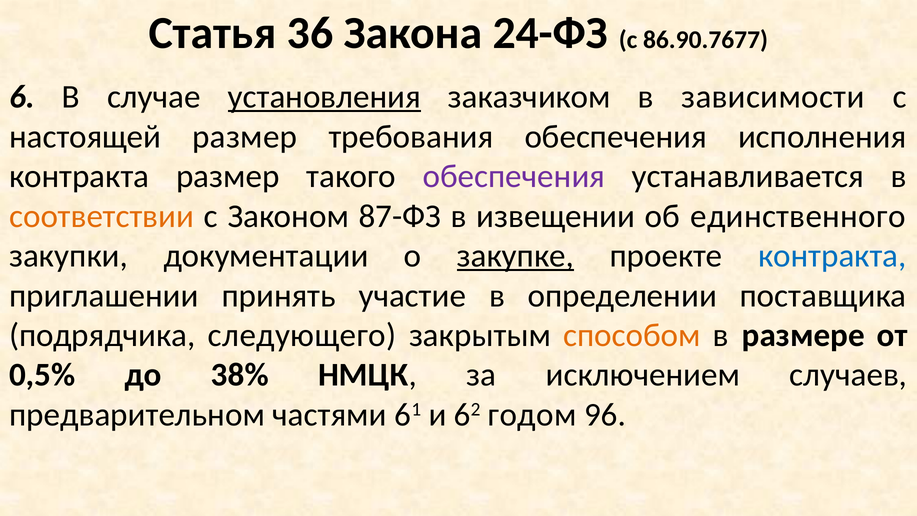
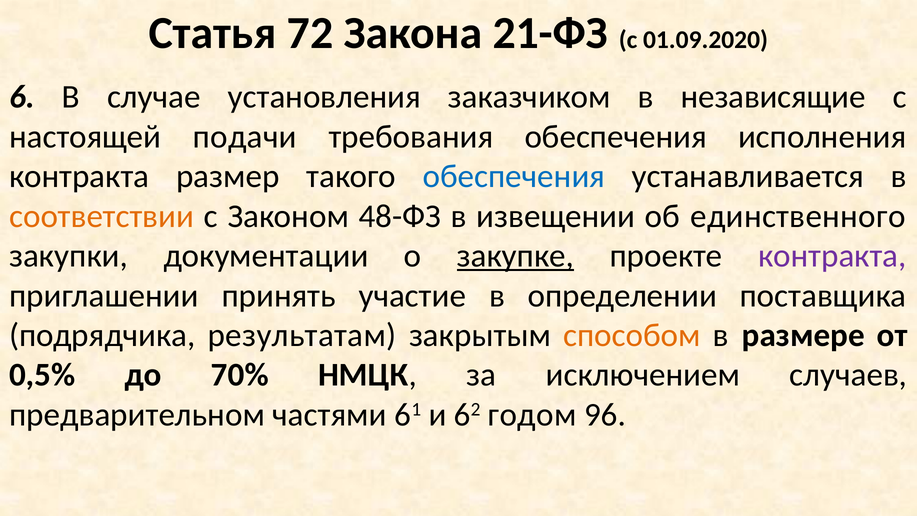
36: 36 -> 72
24-ФЗ: 24-ФЗ -> 21-ФЗ
86.90.7677: 86.90.7677 -> 01.09.2020
установления underline: present -> none
зависимости: зависимости -> независящие
настоящей размер: размер -> подачи
обеспечения at (514, 176) colour: purple -> blue
87-ФЗ: 87-ФЗ -> 48-ФЗ
контракта at (832, 256) colour: blue -> purple
следующего: следующего -> результатам
38%: 38% -> 70%
